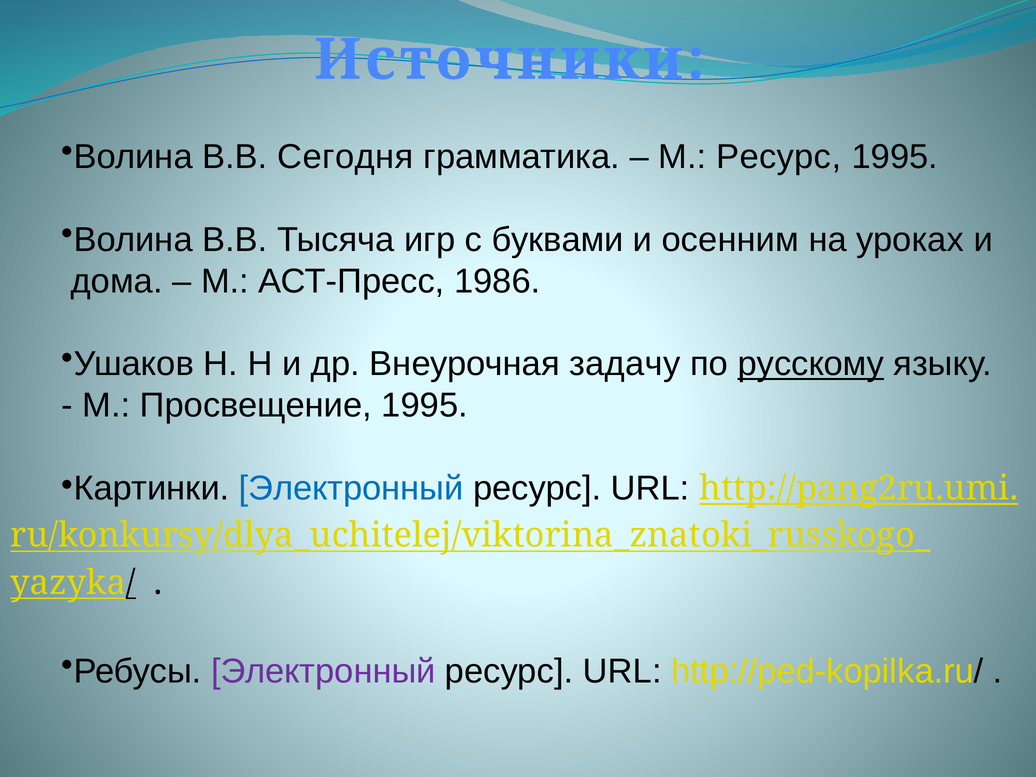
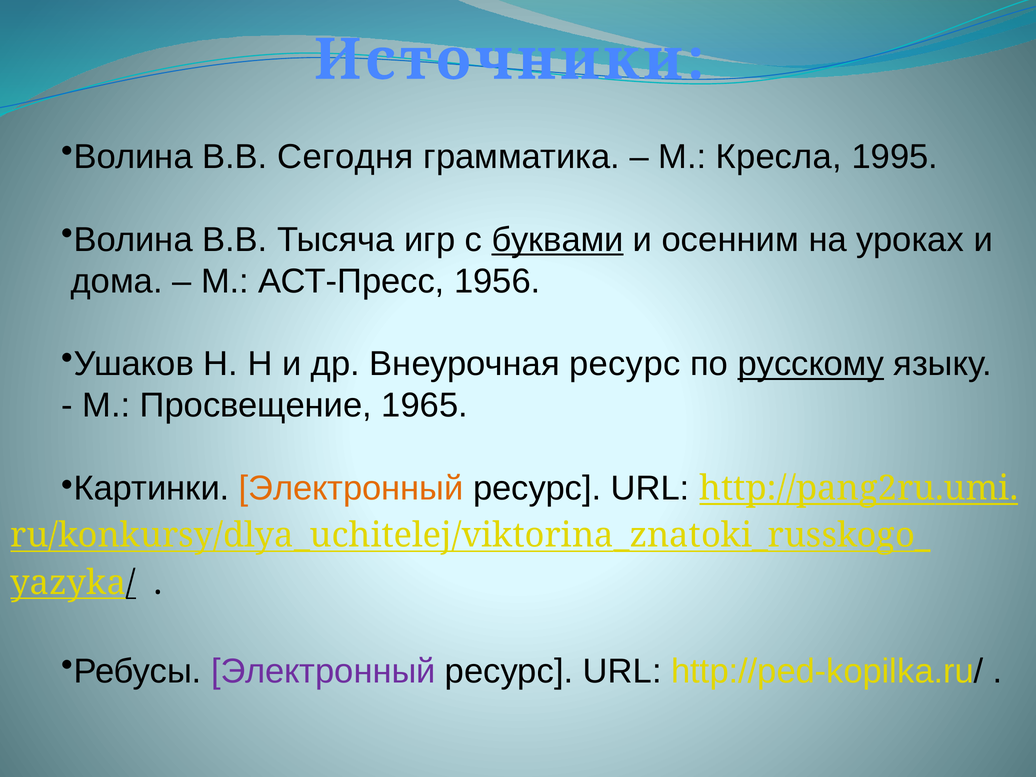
М Ресурс: Ресурс -> Кресла
буквами underline: none -> present
1986: 1986 -> 1956
Внеурочная задачу: задачу -> ресурс
Просвещение 1995: 1995 -> 1965
Электронный at (351, 488) colour: blue -> orange
